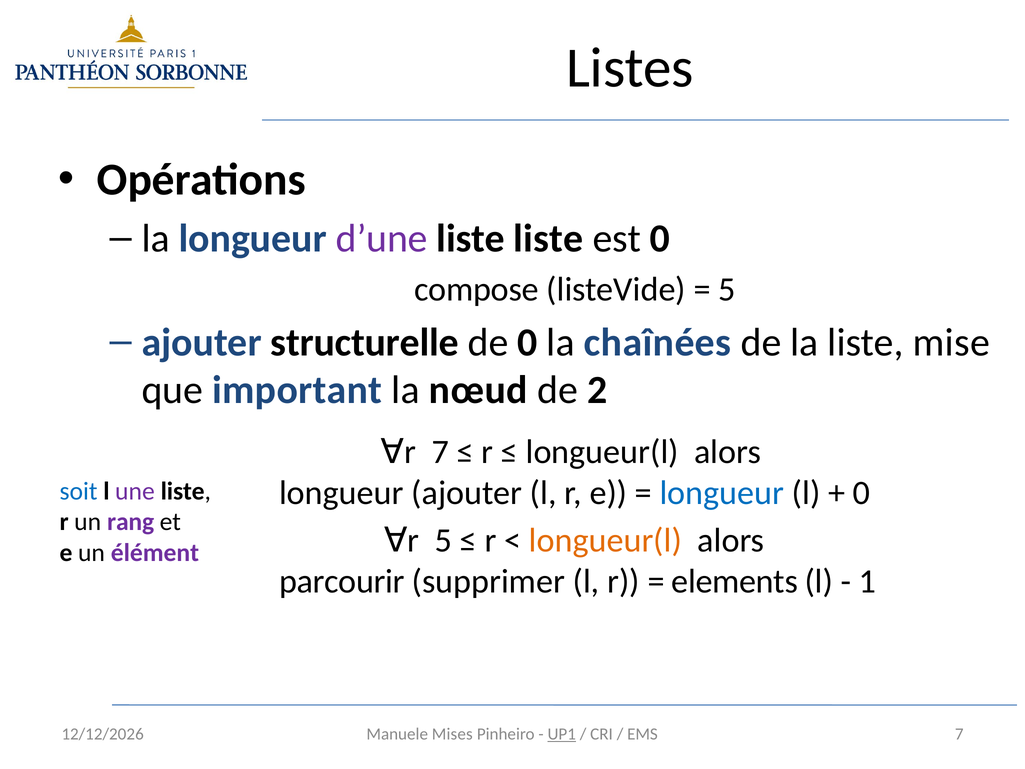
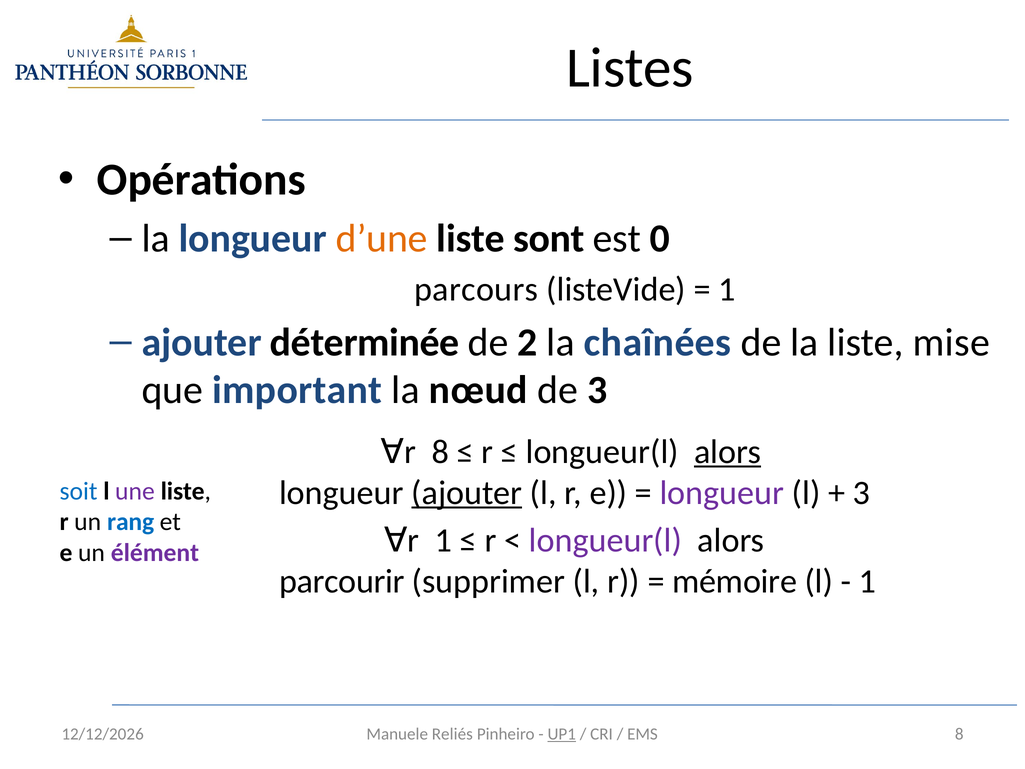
d’une colour: purple -> orange
liste liste: liste -> sont
compose: compose -> parcours
5 at (727, 290): 5 -> 1
structurelle: structurelle -> déterminée
de 0: 0 -> 2
de 2: 2 -> 3
∀r 7: 7 -> 8
alors at (728, 452) underline: none -> present
ajouter at (467, 493) underline: none -> present
longueur at (722, 493) colour: blue -> purple
0 at (861, 493): 0 -> 3
rang colour: purple -> blue
∀r 5: 5 -> 1
longueur(l at (605, 540) colour: orange -> purple
elements: elements -> mémoire
Mises: Mises -> Reliés
EMS 7: 7 -> 8
